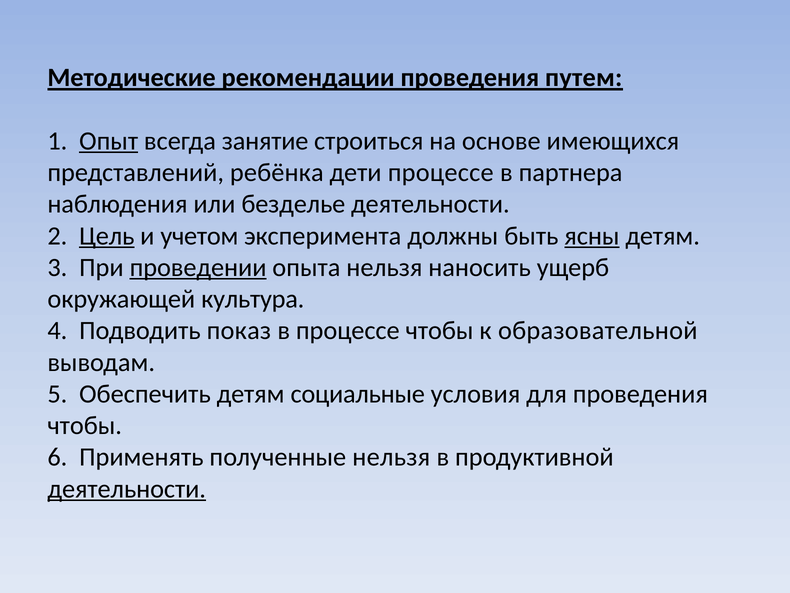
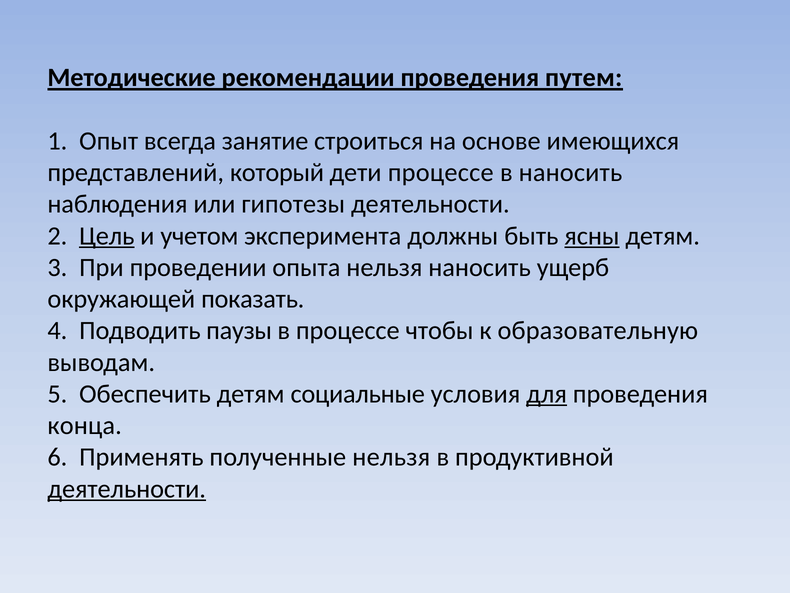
Опыт underline: present -> none
ребёнка: ребёнка -> который
в партнера: партнера -> наносить
безделье: безделье -> гипотезы
проведении underline: present -> none
культура: культура -> показать
показ: показ -> паузы
образовательной: образовательной -> образовательную
для underline: none -> present
чтобы at (85, 425): чтобы -> конца
